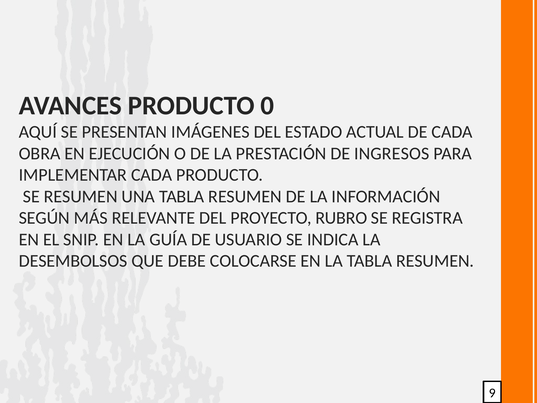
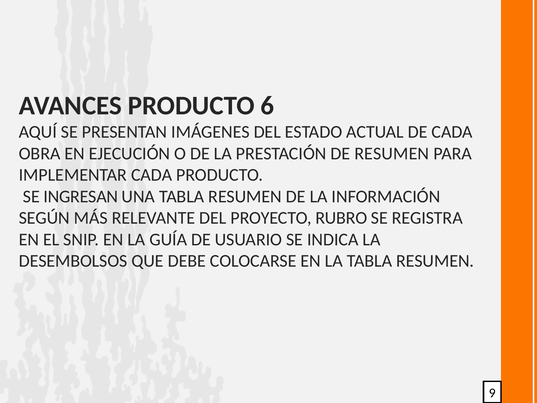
0: 0 -> 6
DE INGRESOS: INGRESOS -> RESUMEN
SE RESUMEN: RESUMEN -> INGRESAN
